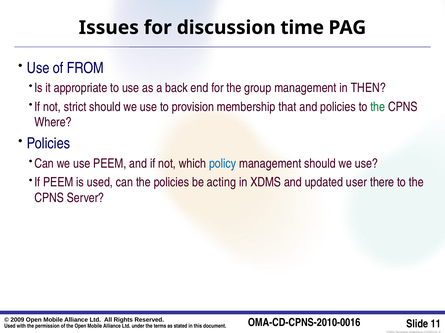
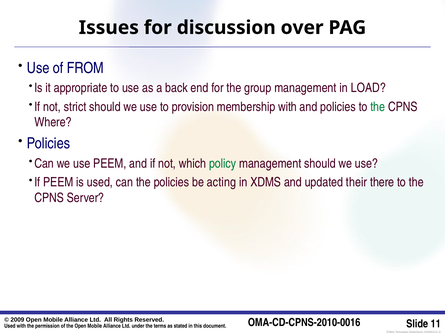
time: time -> over
THEN: THEN -> LOAD
membership that: that -> with
policy colour: blue -> green
user: user -> their
